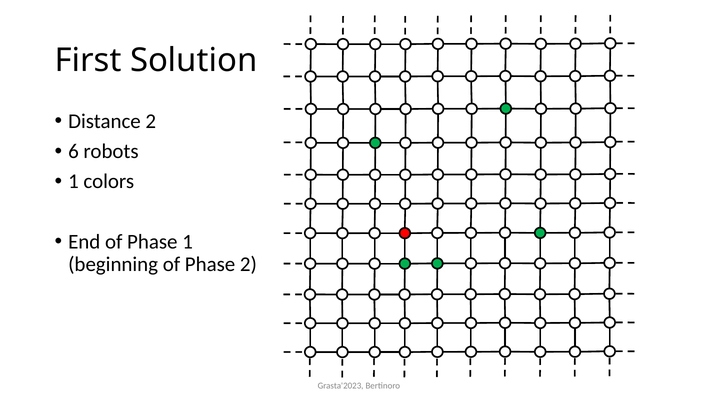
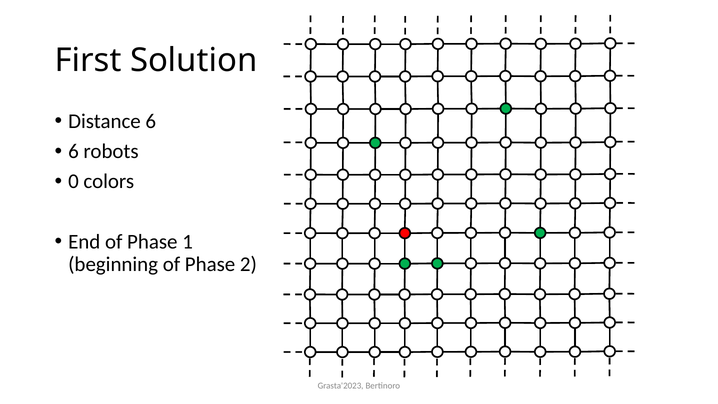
Distance 2: 2 -> 6
1 at (74, 181): 1 -> 0
